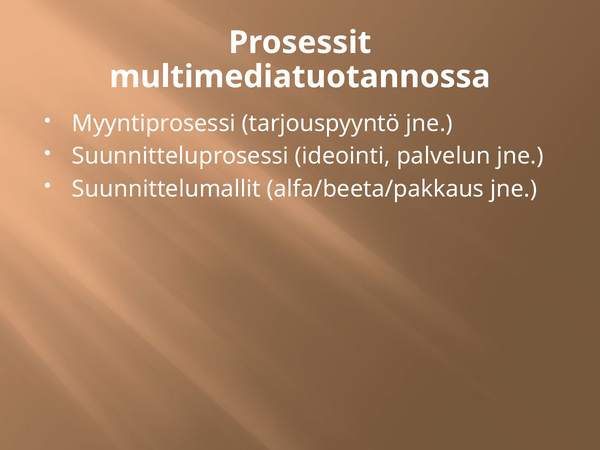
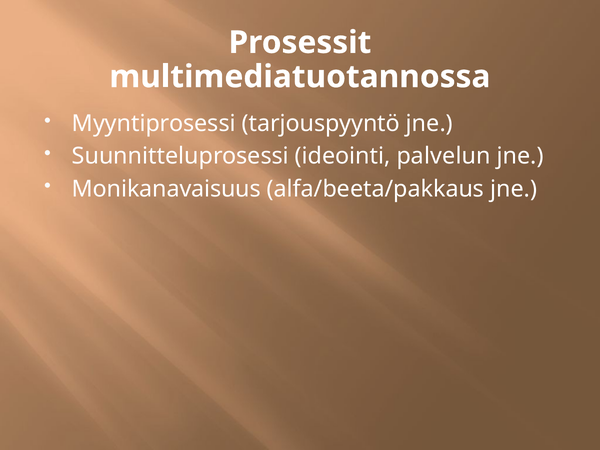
Suunnittelumallit: Suunnittelumallit -> Monikanavaisuus
